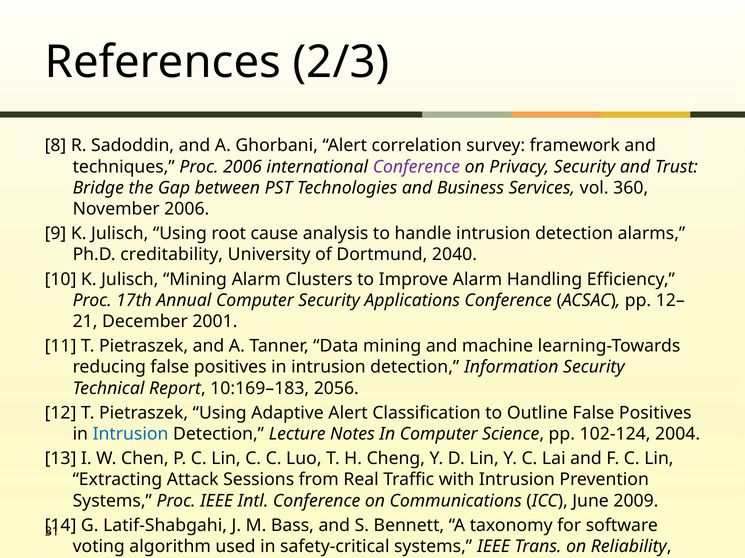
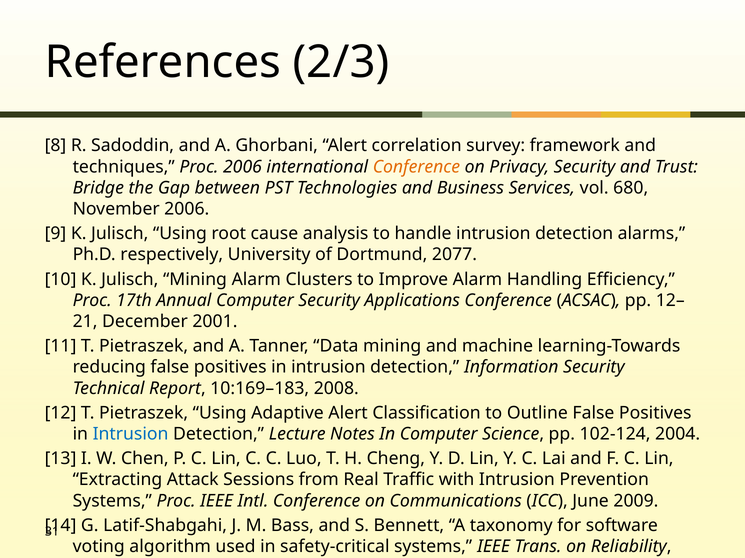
Conference at (416, 167) colour: purple -> orange
360: 360 -> 680
creditability: creditability -> respectively
2040: 2040 -> 2077
2056: 2056 -> 2008
